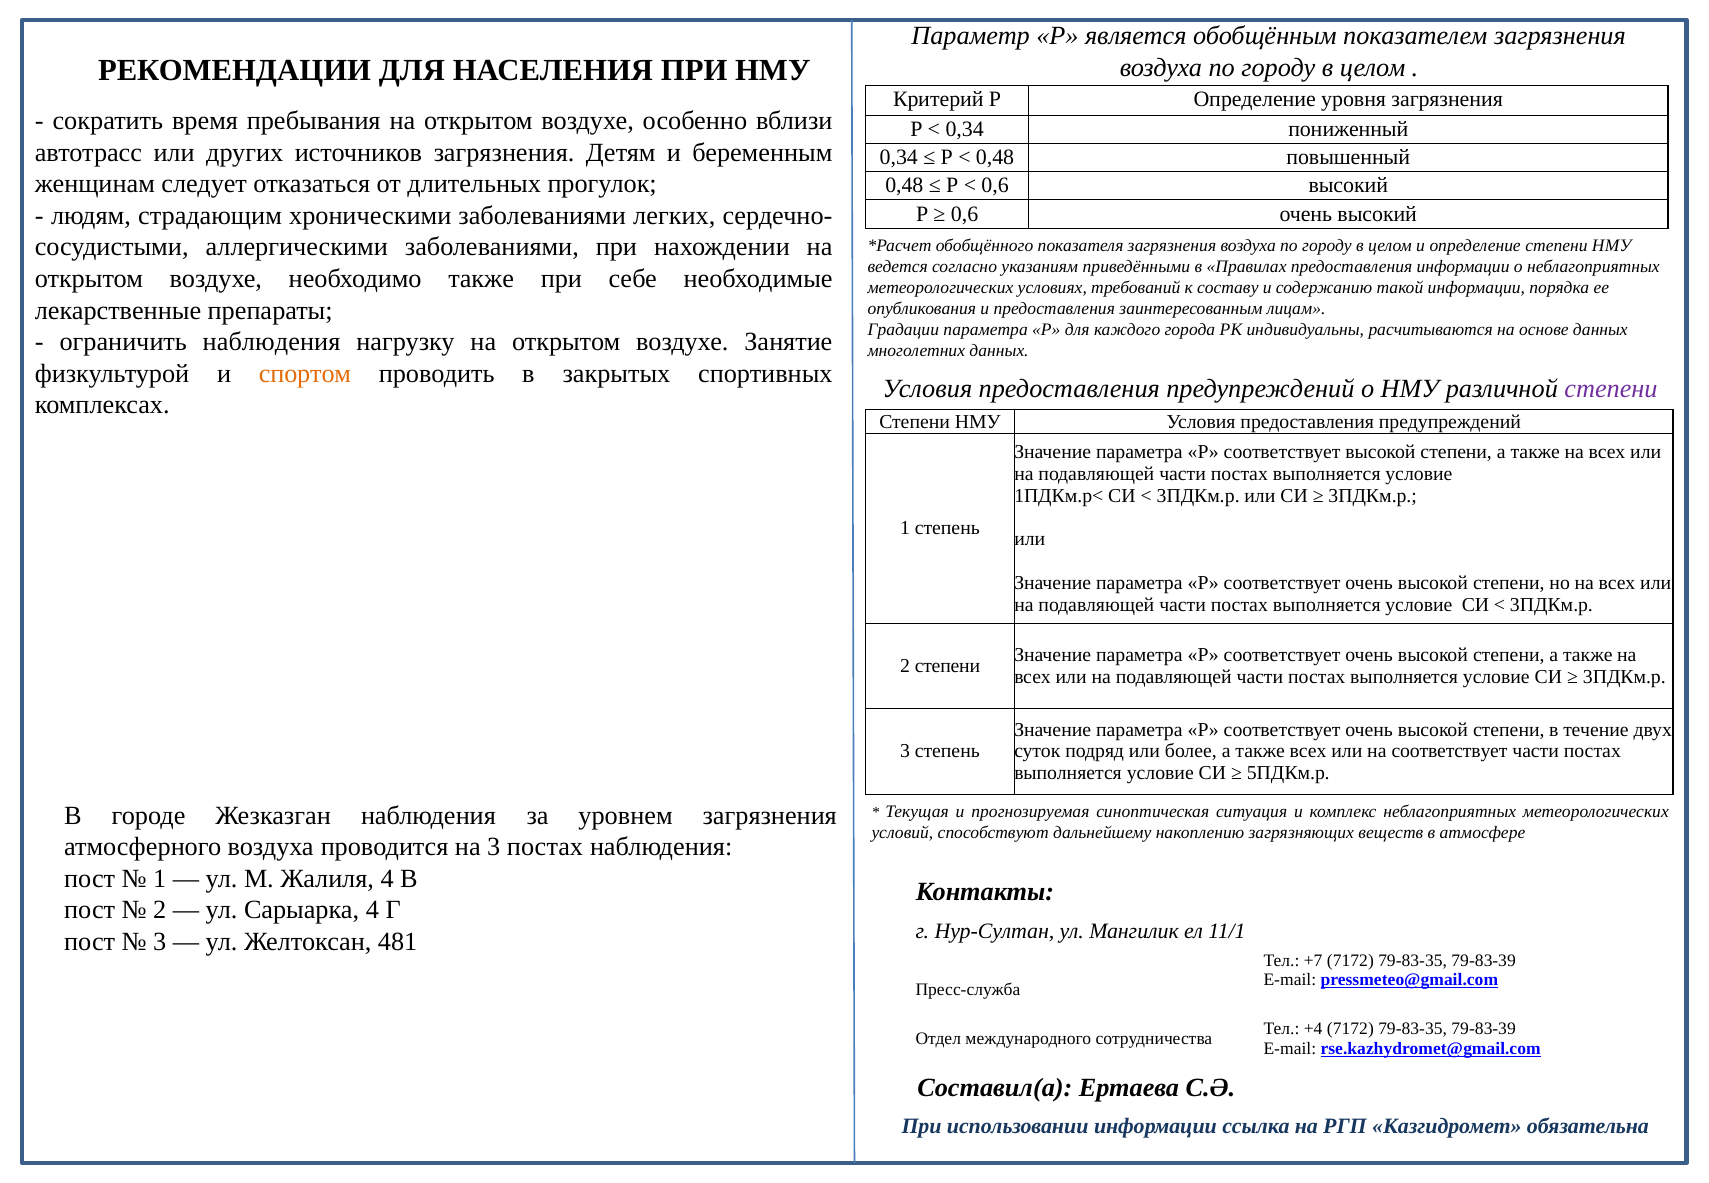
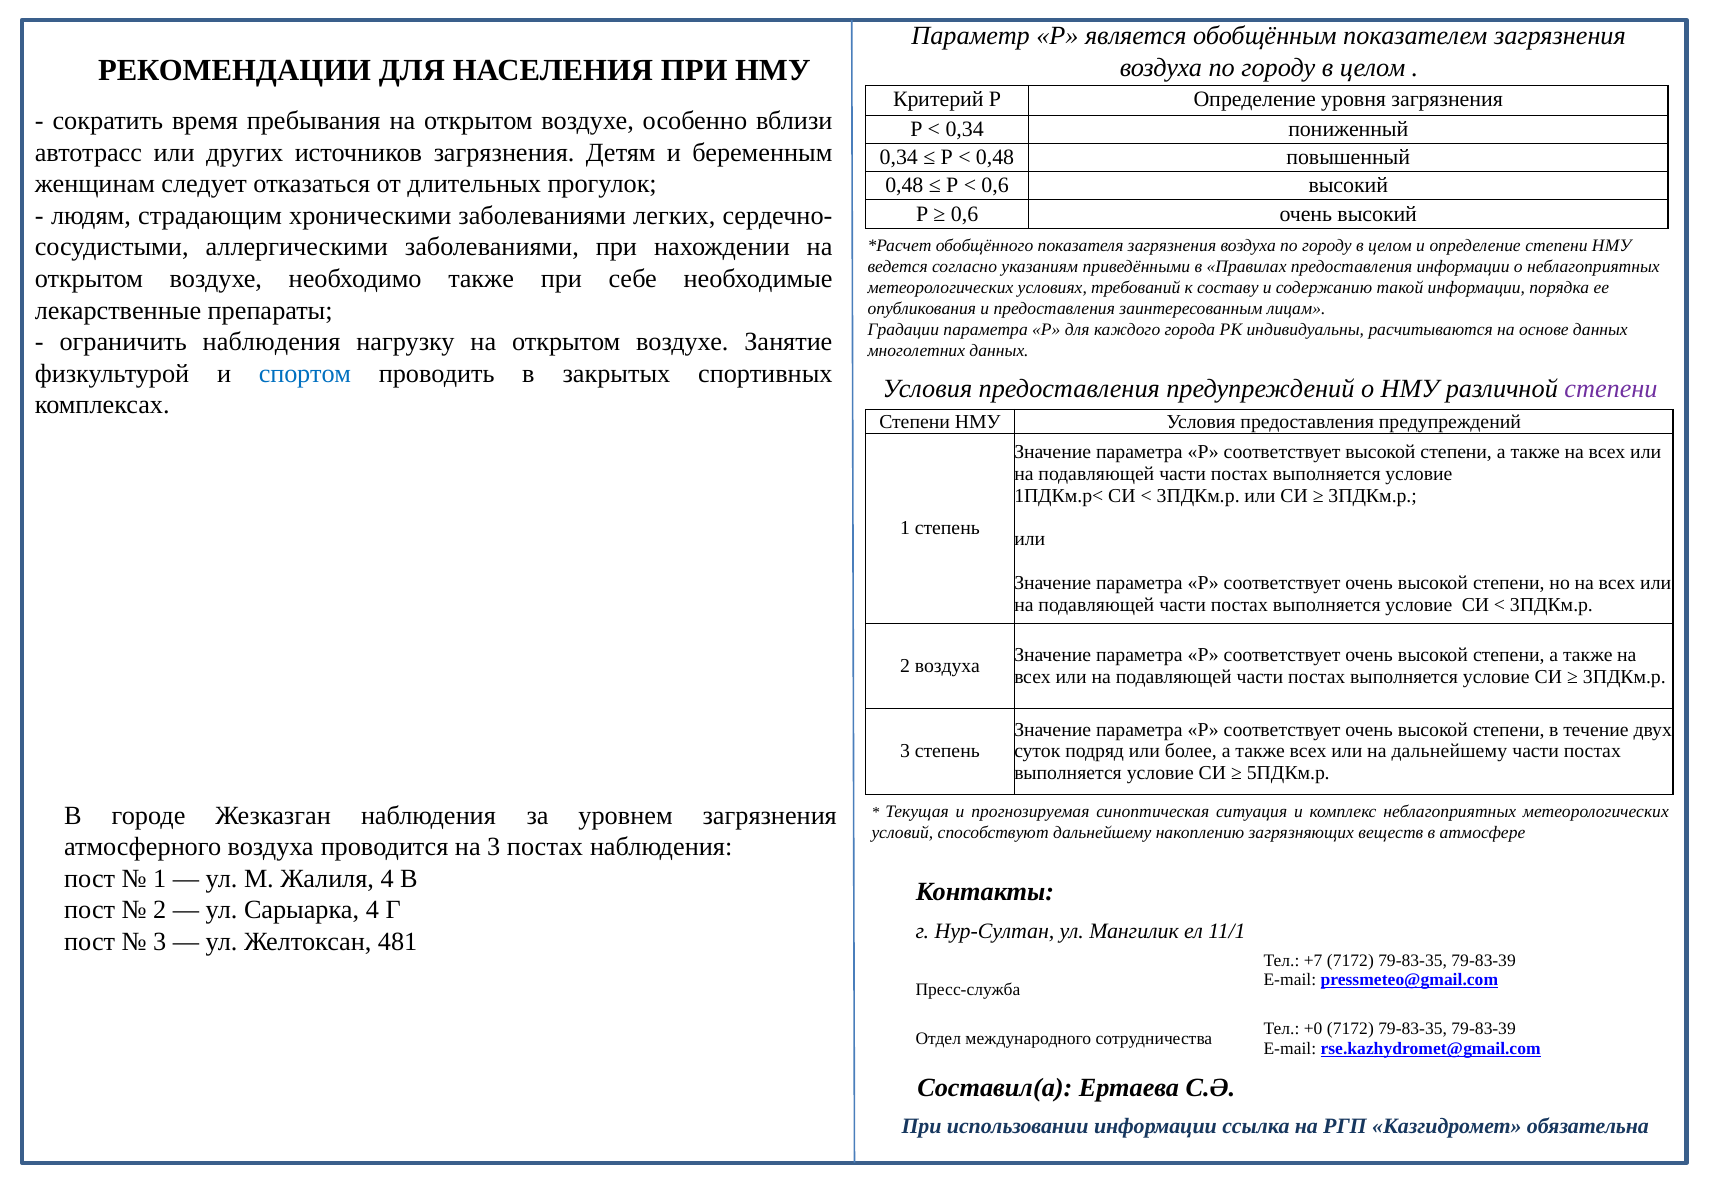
спортом colour: orange -> blue
2 степени: степени -> воздуха
на соответствует: соответствует -> дальнейшему
+4: +4 -> +0
